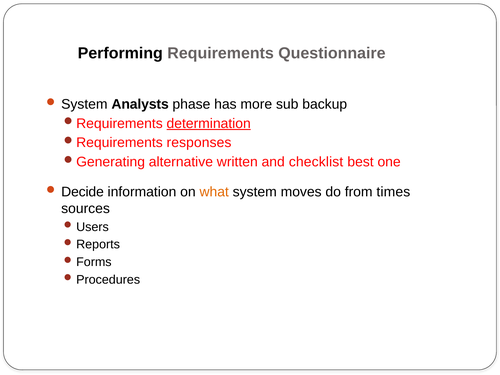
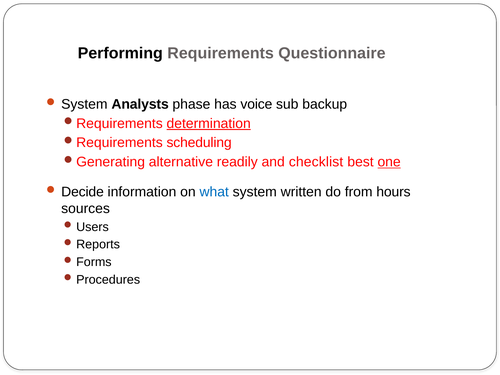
more: more -> voice
responses: responses -> scheduling
written: written -> readily
one underline: none -> present
what colour: orange -> blue
moves: moves -> written
times: times -> hours
